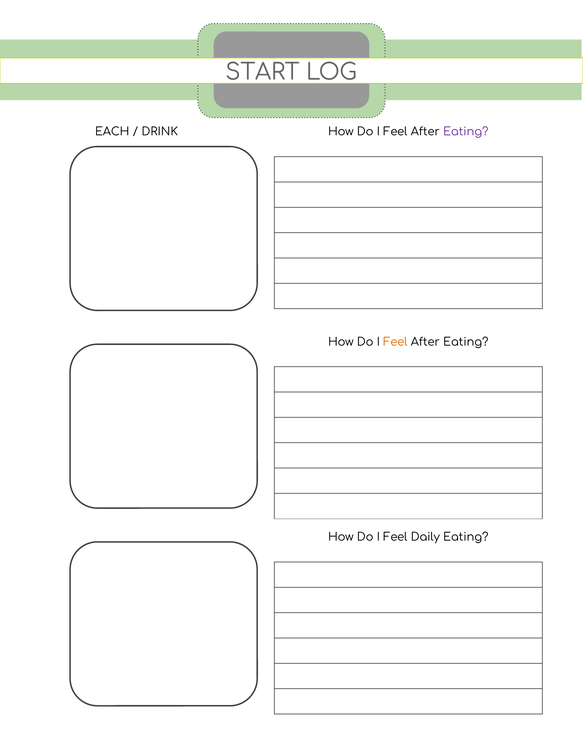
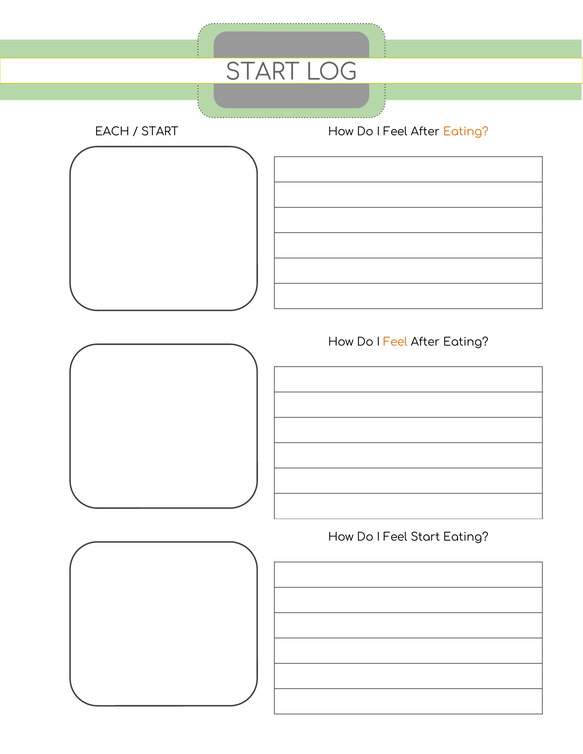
DRINK at (160, 132): DRINK -> START
Eating at (466, 132) colour: purple -> orange
Feel Daily: Daily -> Start
